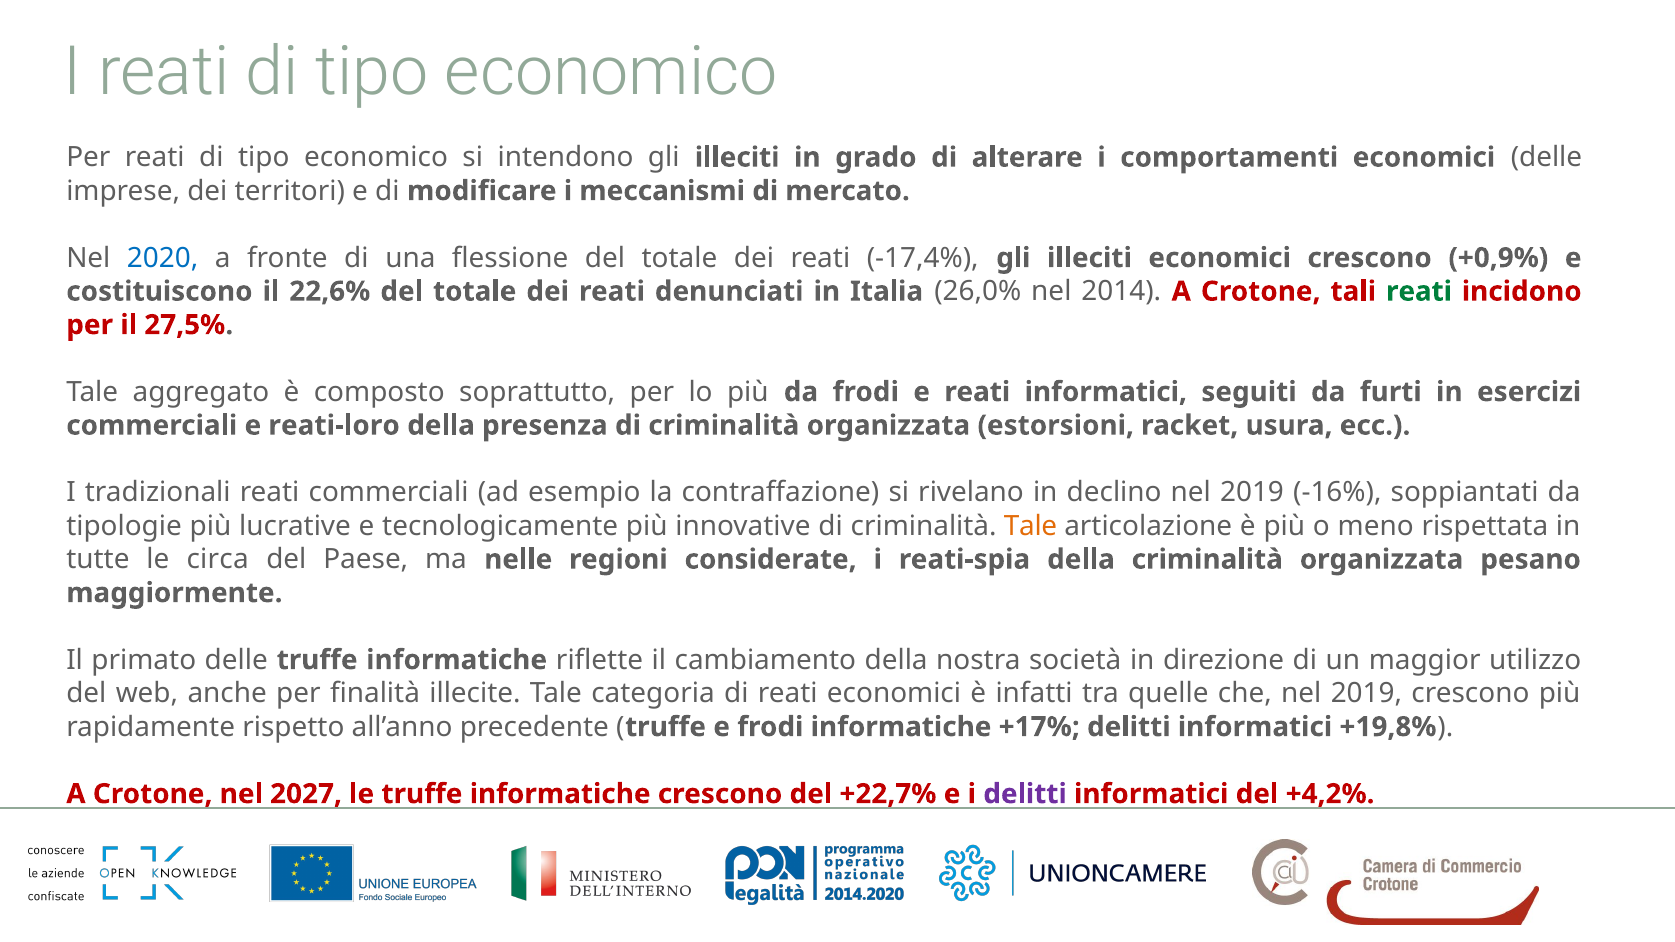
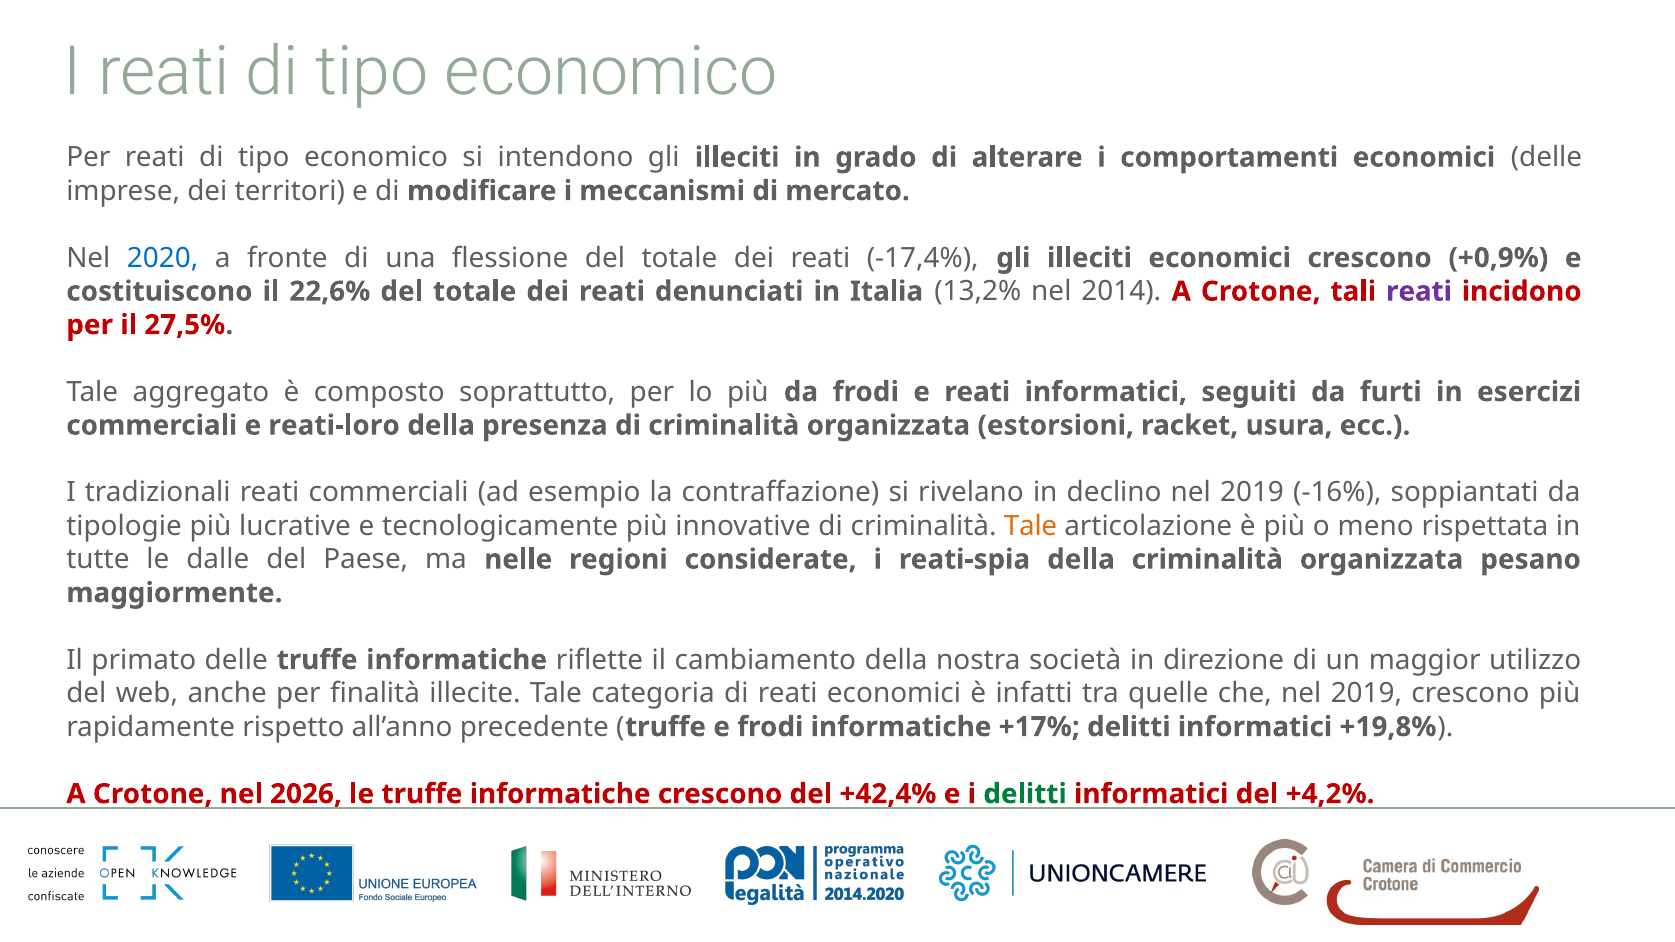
26,0%: 26,0% -> 13,2%
reati at (1419, 291) colour: green -> purple
circa: circa -> dalle
2027: 2027 -> 2026
+22,7%: +22,7% -> +42,4%
delitti at (1025, 794) colour: purple -> green
